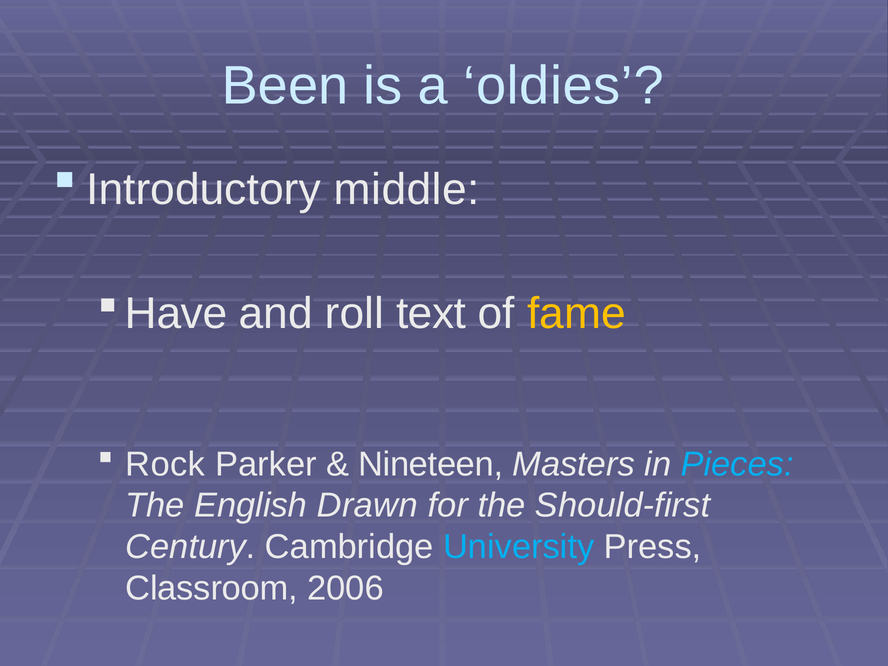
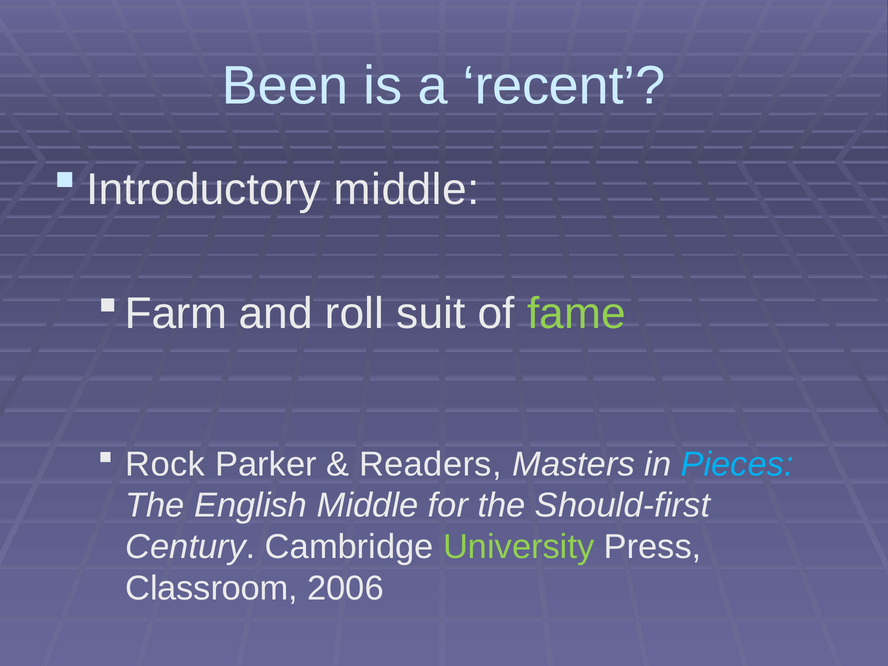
oldies: oldies -> recent
Have: Have -> Farm
text: text -> suit
fame colour: yellow -> light green
Nineteen: Nineteen -> Readers
English Drawn: Drawn -> Middle
University colour: light blue -> light green
